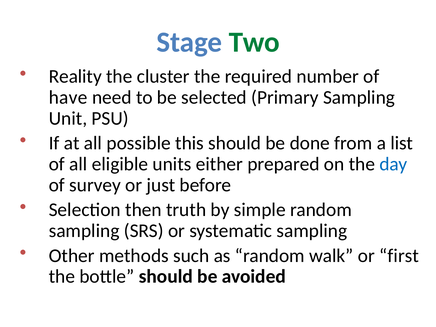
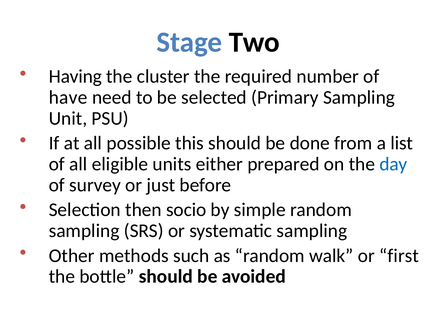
Two colour: green -> black
Reality: Reality -> Having
truth: truth -> socio
